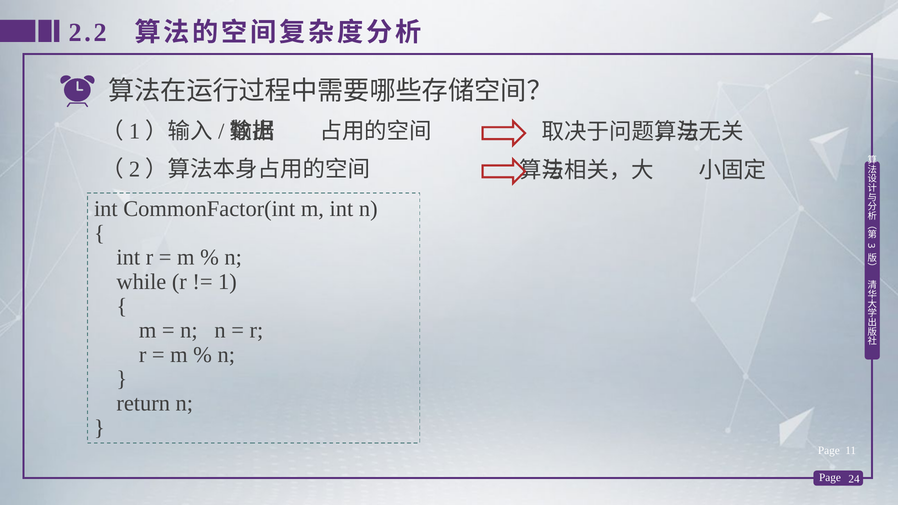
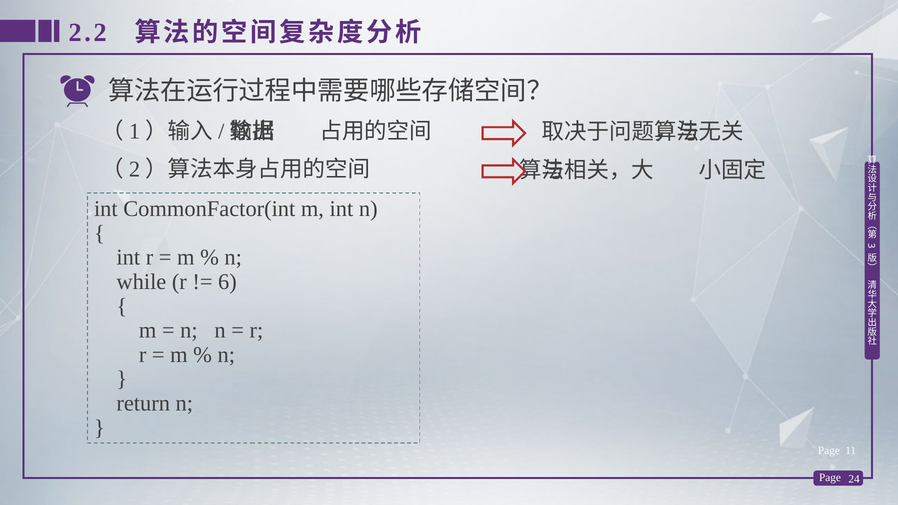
1: 1 -> 6
